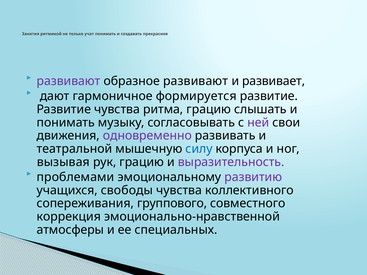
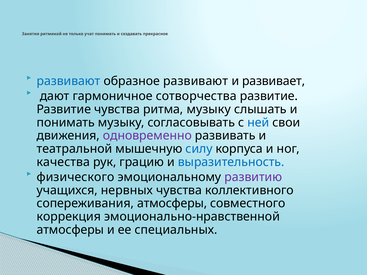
развивают at (69, 81) colour: purple -> blue
формируется: формируется -> сотворчества
ритма грацию: грацию -> музыку
ней colour: purple -> blue
вызывая: вызывая -> качества
выразительность colour: purple -> blue
проблемами: проблемами -> физического
свободы: свободы -> нервных
сопереживания группового: группового -> атмосферы
